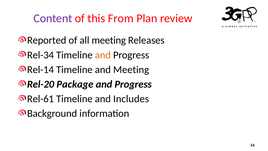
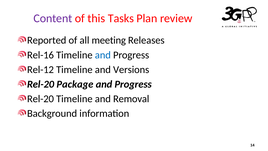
From: From -> Tasks
Rel-34: Rel-34 -> Rel-16
and at (103, 55) colour: orange -> blue
Rel-14: Rel-14 -> Rel-12
and Meeting: Meeting -> Versions
Rel-61 at (40, 99): Rel-61 -> Rel-20
Includes: Includes -> Removal
